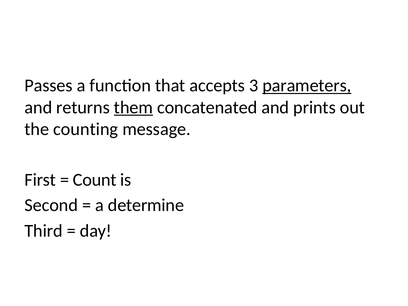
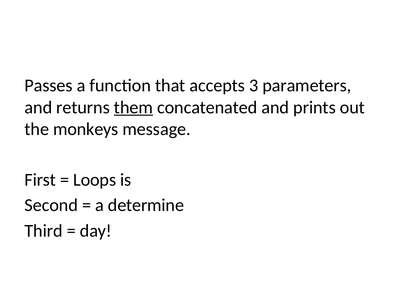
parameters underline: present -> none
counting: counting -> monkeys
Count: Count -> Loops
